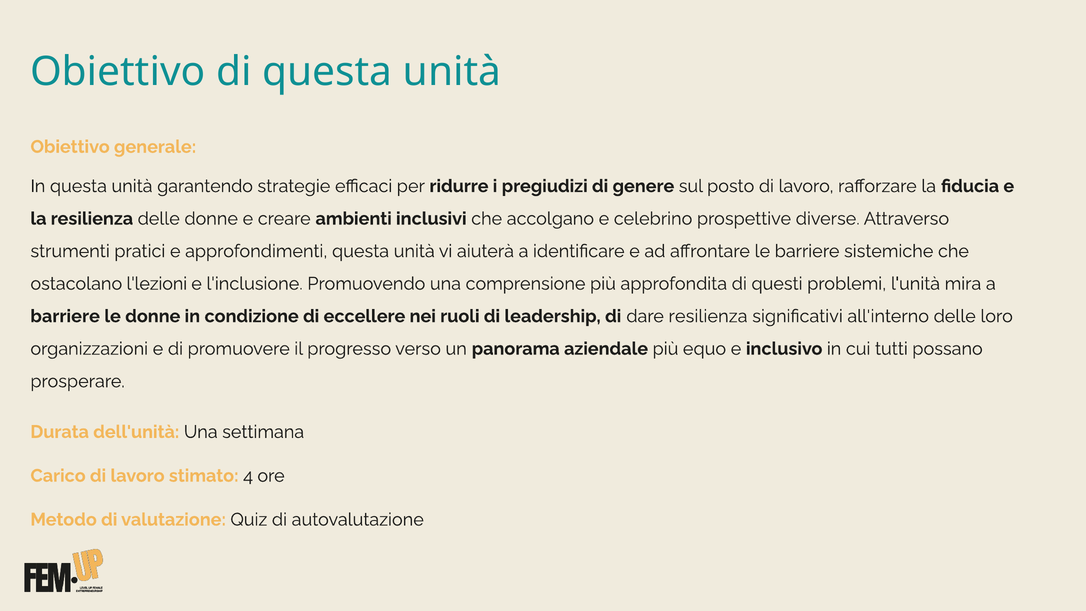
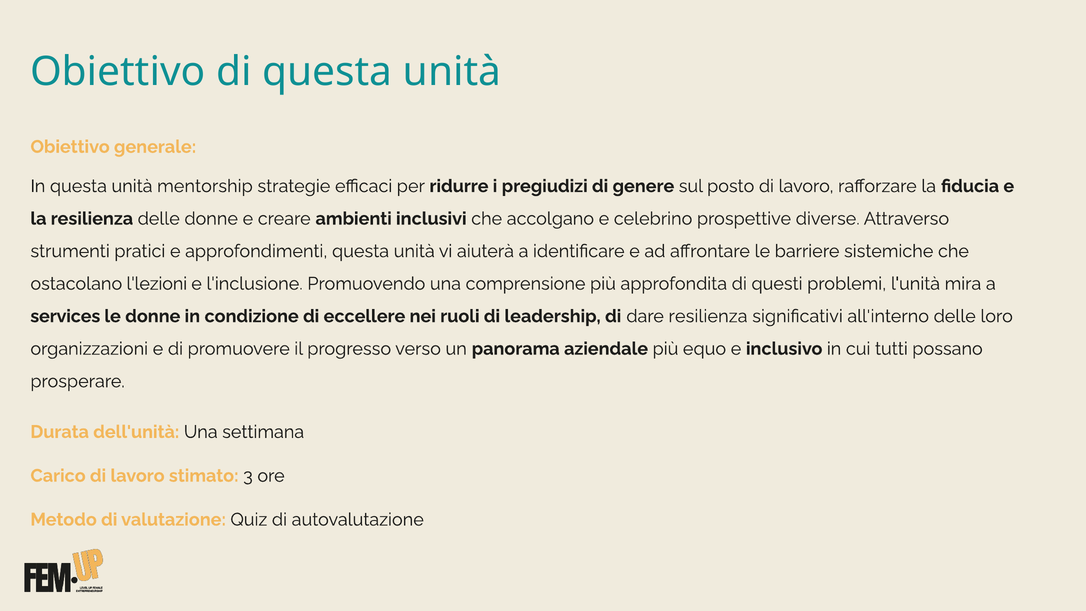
garantendo: garantendo -> mentorship
barriere at (65, 316): barriere -> services
4: 4 -> 3
